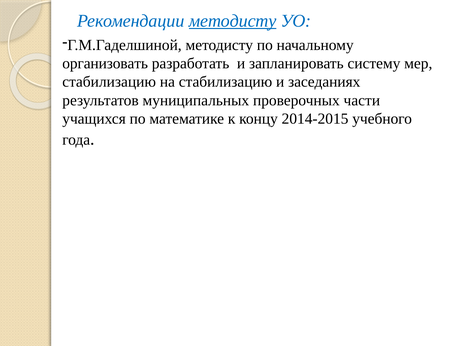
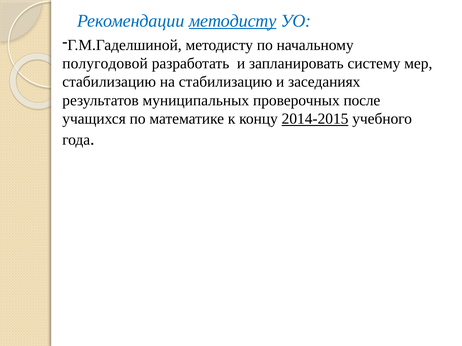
организовать: организовать -> полугодовой
части: части -> после
2014-2015 underline: none -> present
